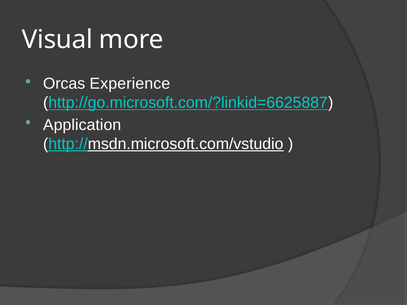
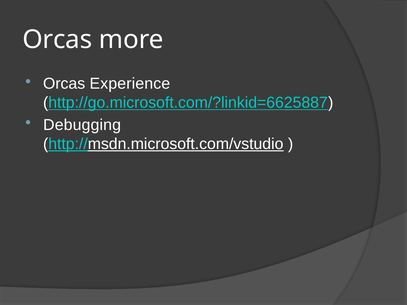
Visual at (57, 39): Visual -> Orcas
Application: Application -> Debugging
